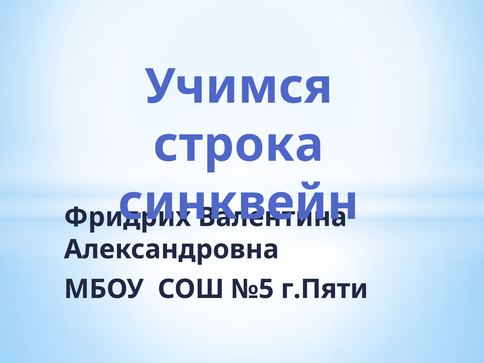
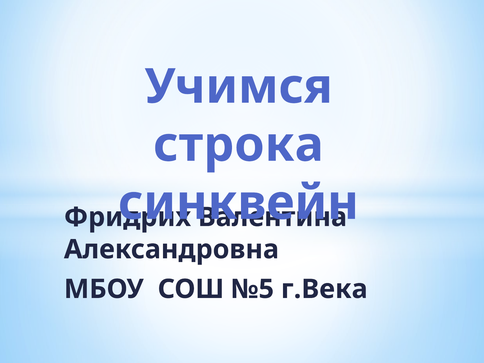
г.Пяти: г.Пяти -> г.Века
